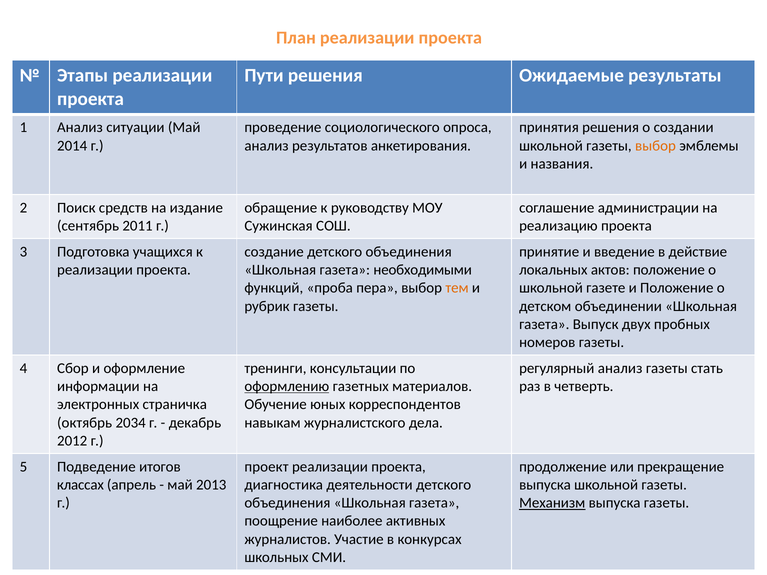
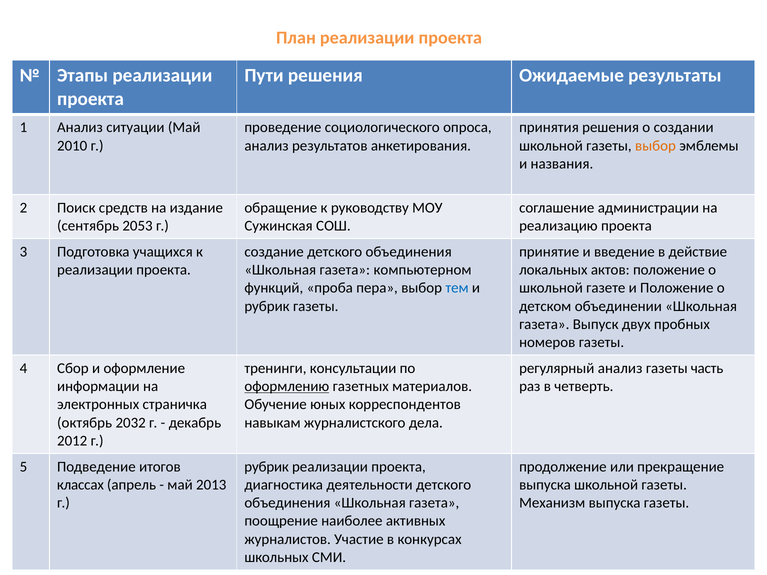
2014: 2014 -> 2010
2011: 2011 -> 2053
необходимыми: необходимыми -> компьютерном
тем colour: orange -> blue
стать: стать -> часть
2034: 2034 -> 2032
проект at (266, 467): проект -> рубрик
Механизм underline: present -> none
